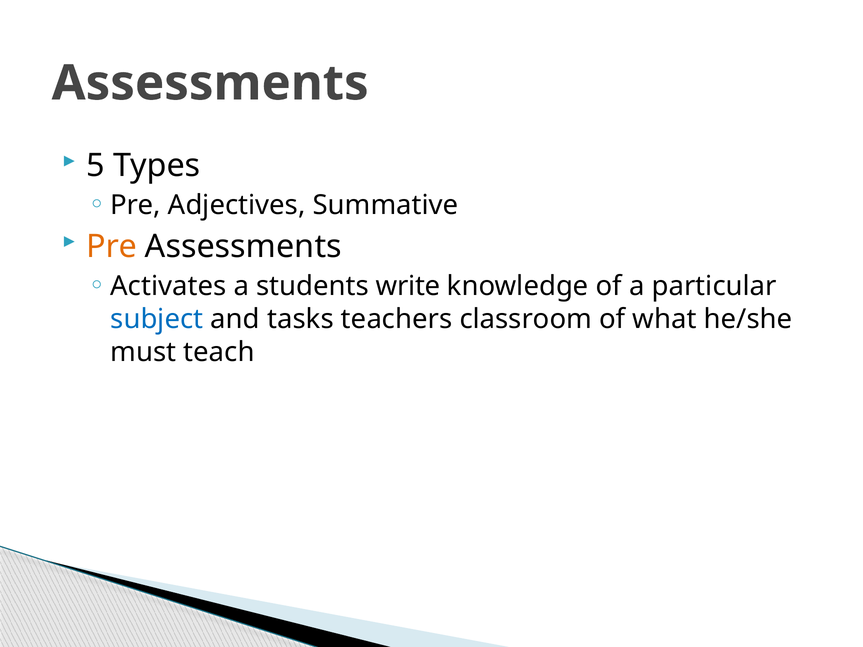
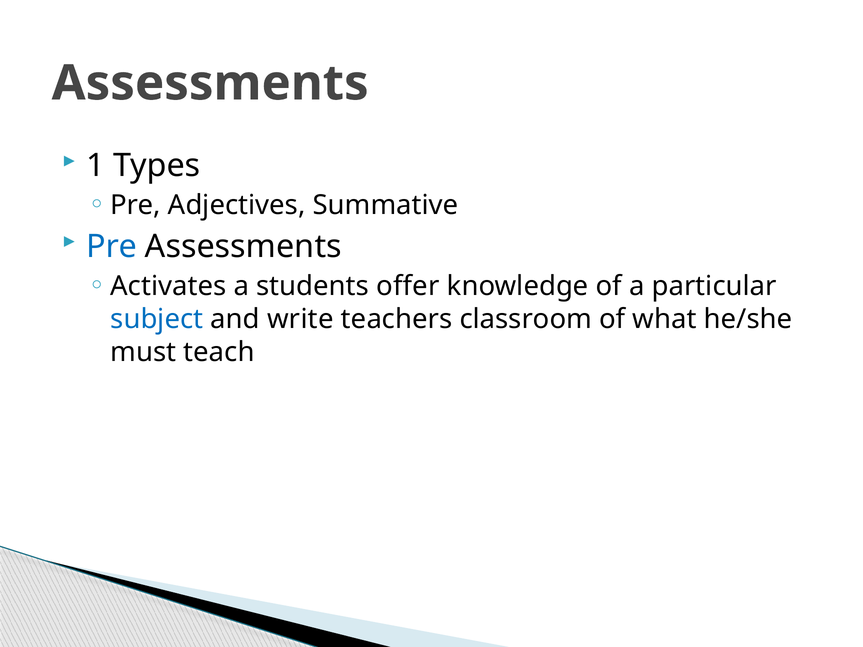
5: 5 -> 1
Pre at (112, 246) colour: orange -> blue
write: write -> offer
tasks: tasks -> write
